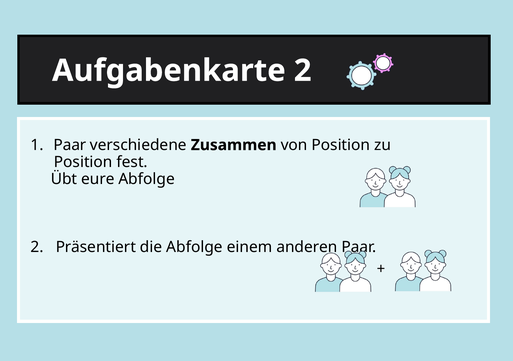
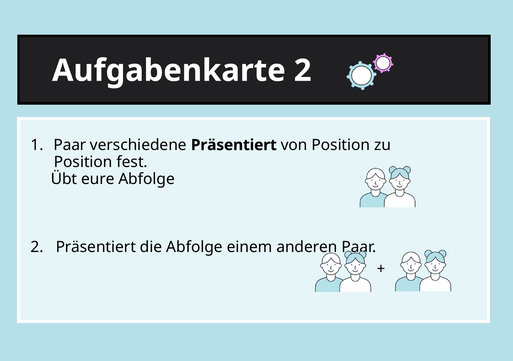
verschiedene Zusammen: Zusammen -> Präsentiert
